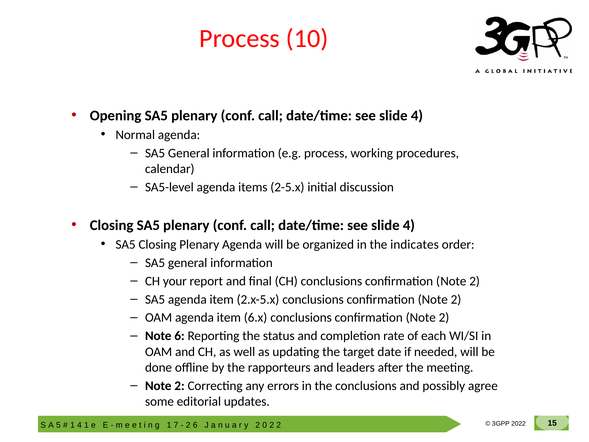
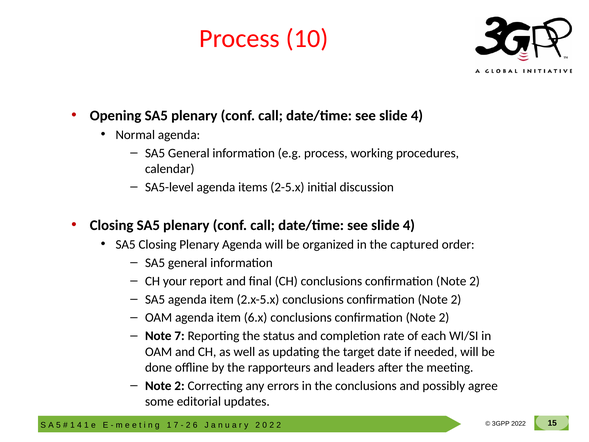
indicates: indicates -> captured
Note 6: 6 -> 7
